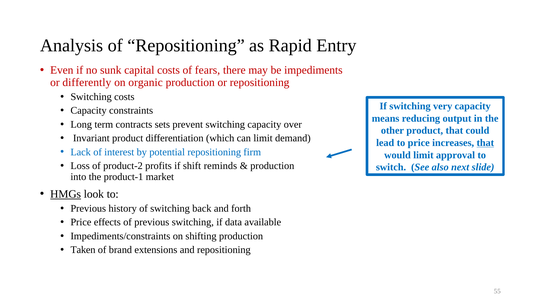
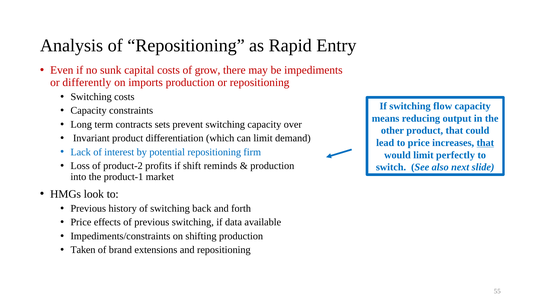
fears: fears -> grow
organic: organic -> imports
very: very -> flow
approval: approval -> perfectly
HMGs underline: present -> none
